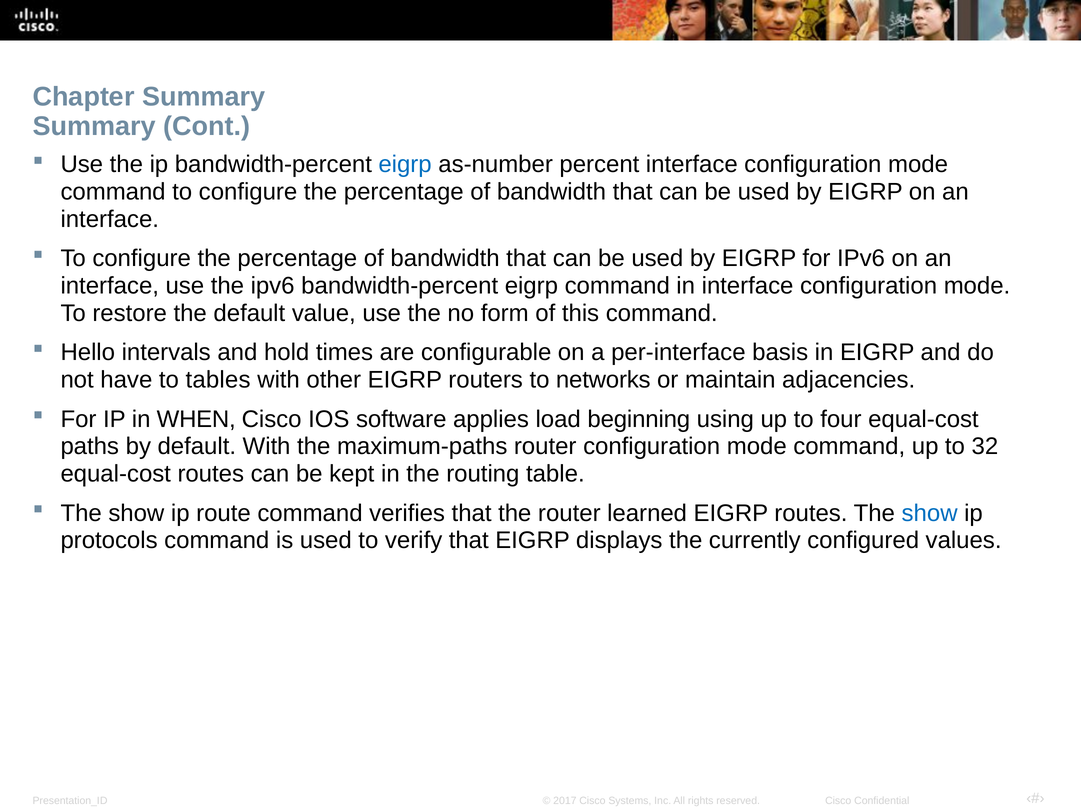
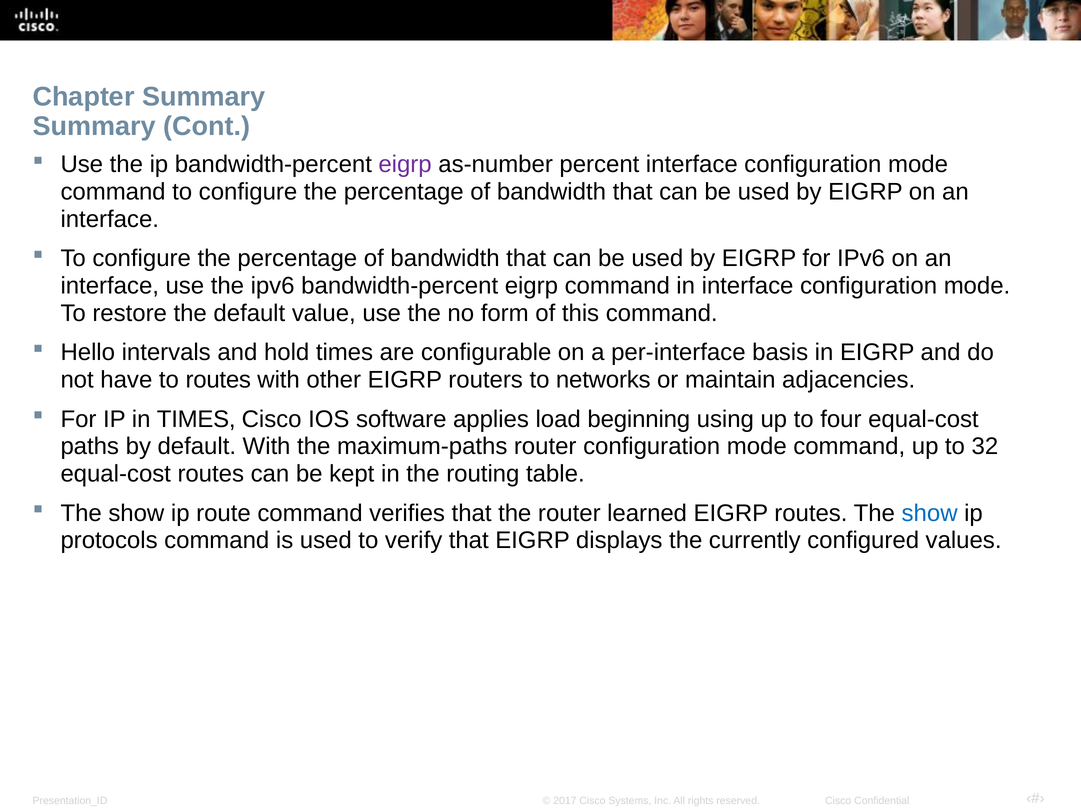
eigrp at (405, 164) colour: blue -> purple
to tables: tables -> routes
in WHEN: WHEN -> TIMES
